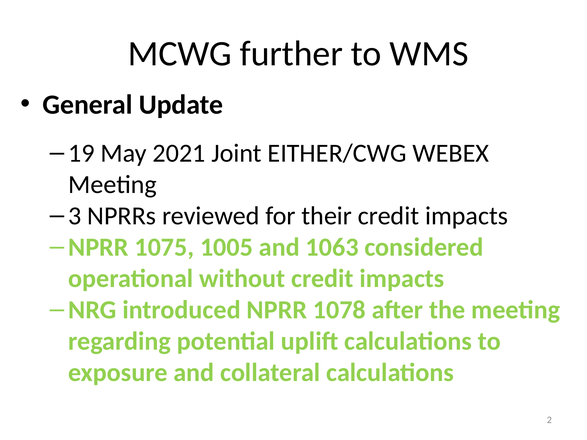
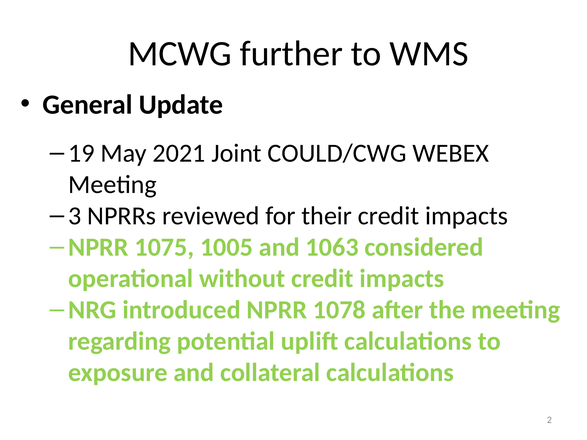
EITHER/CWG: EITHER/CWG -> COULD/CWG
